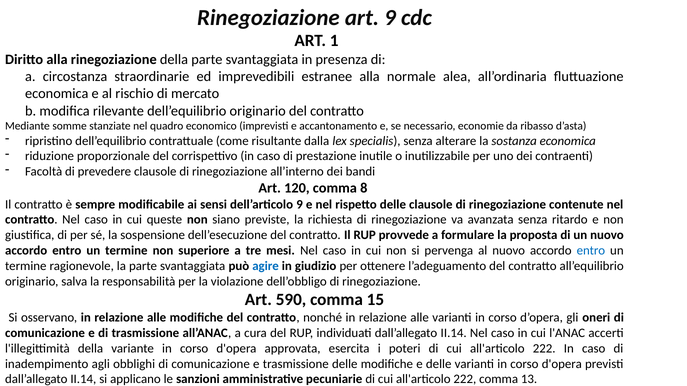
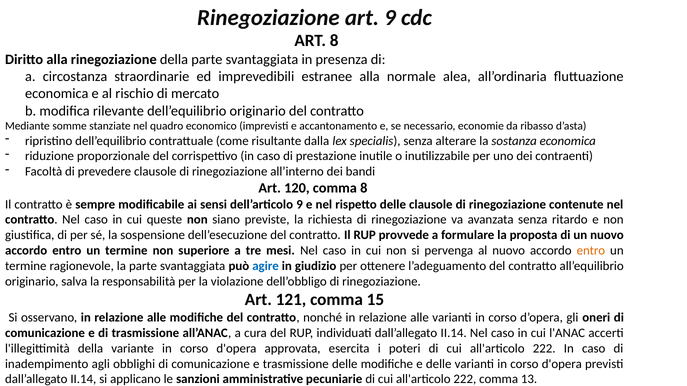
ART 1: 1 -> 8
entro at (591, 251) colour: blue -> orange
590: 590 -> 121
